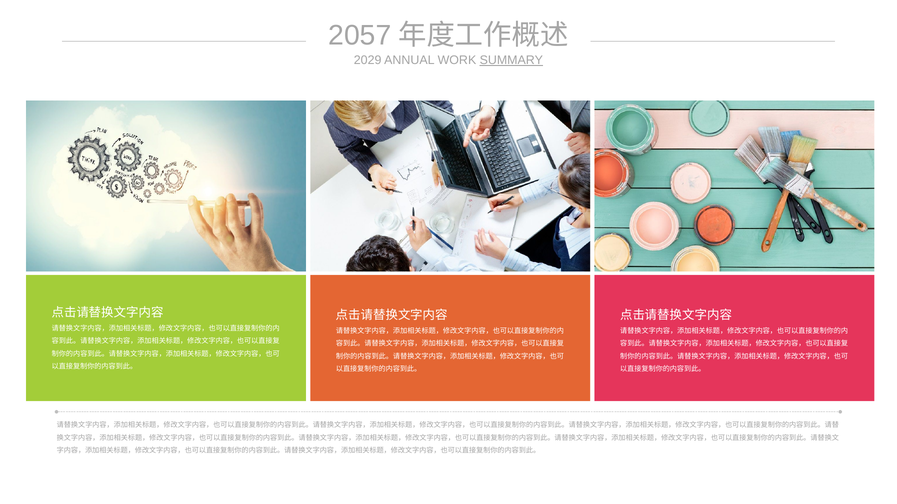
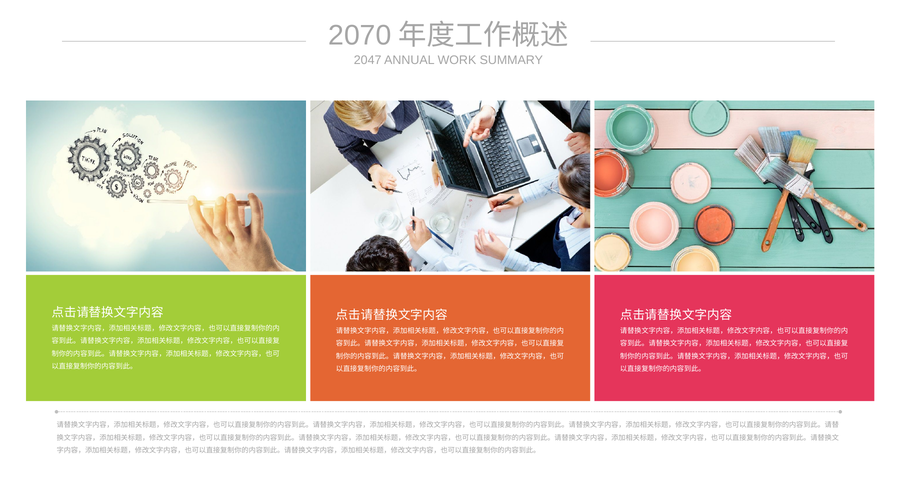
2057: 2057 -> 2070
2029: 2029 -> 2047
SUMMARY underline: present -> none
